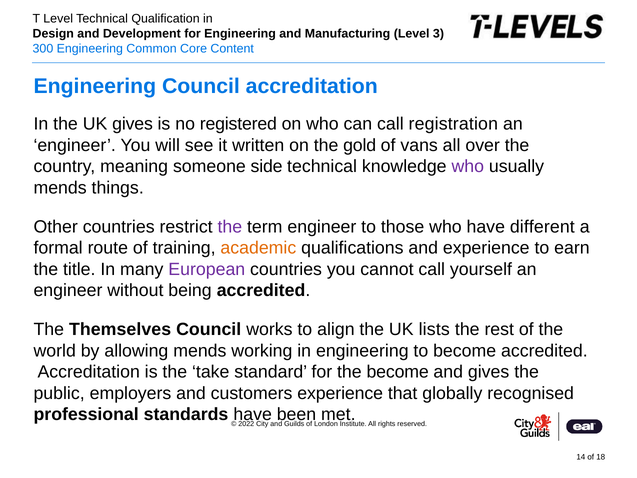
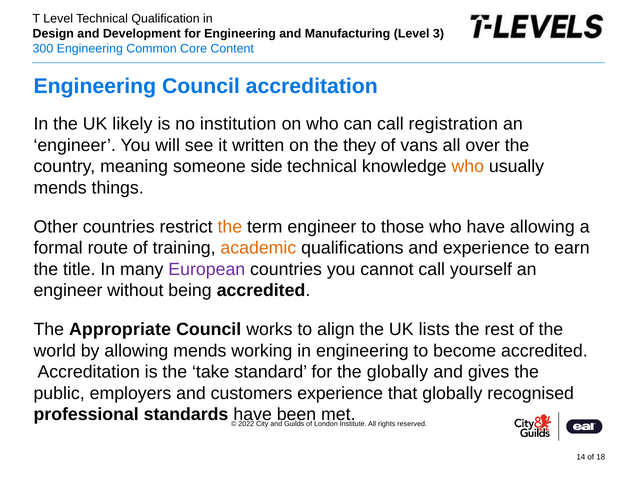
UK gives: gives -> likely
registered: registered -> institution
gold: gold -> they
who at (468, 166) colour: purple -> orange
the at (230, 227) colour: purple -> orange
have different: different -> allowing
Themselves: Themselves -> Appropriate
the become: become -> globally
